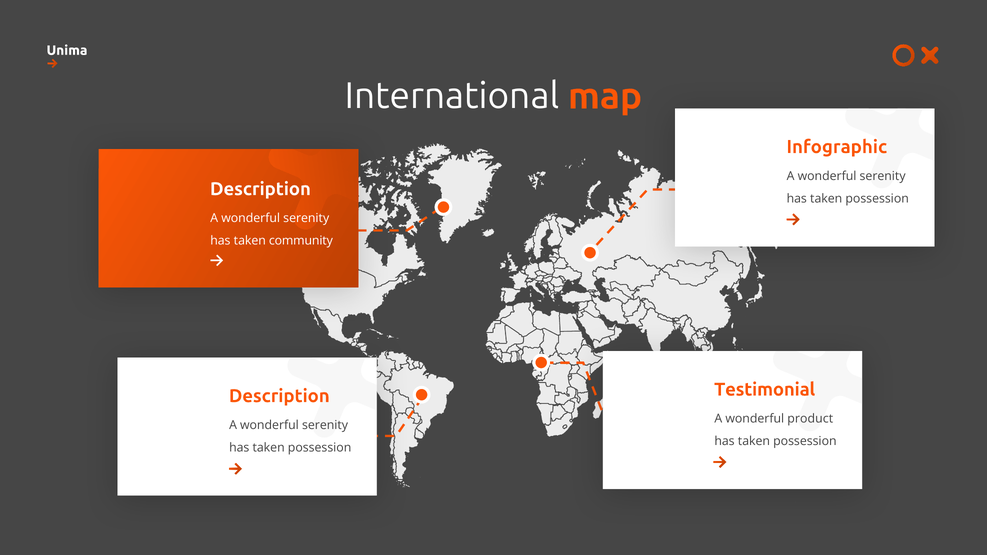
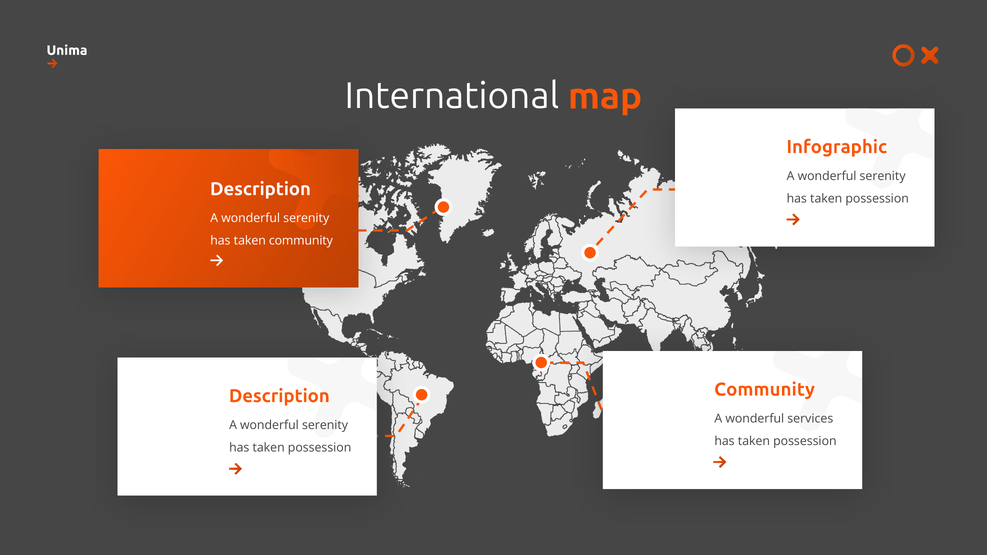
Testimonial at (765, 390): Testimonial -> Community
product: product -> services
